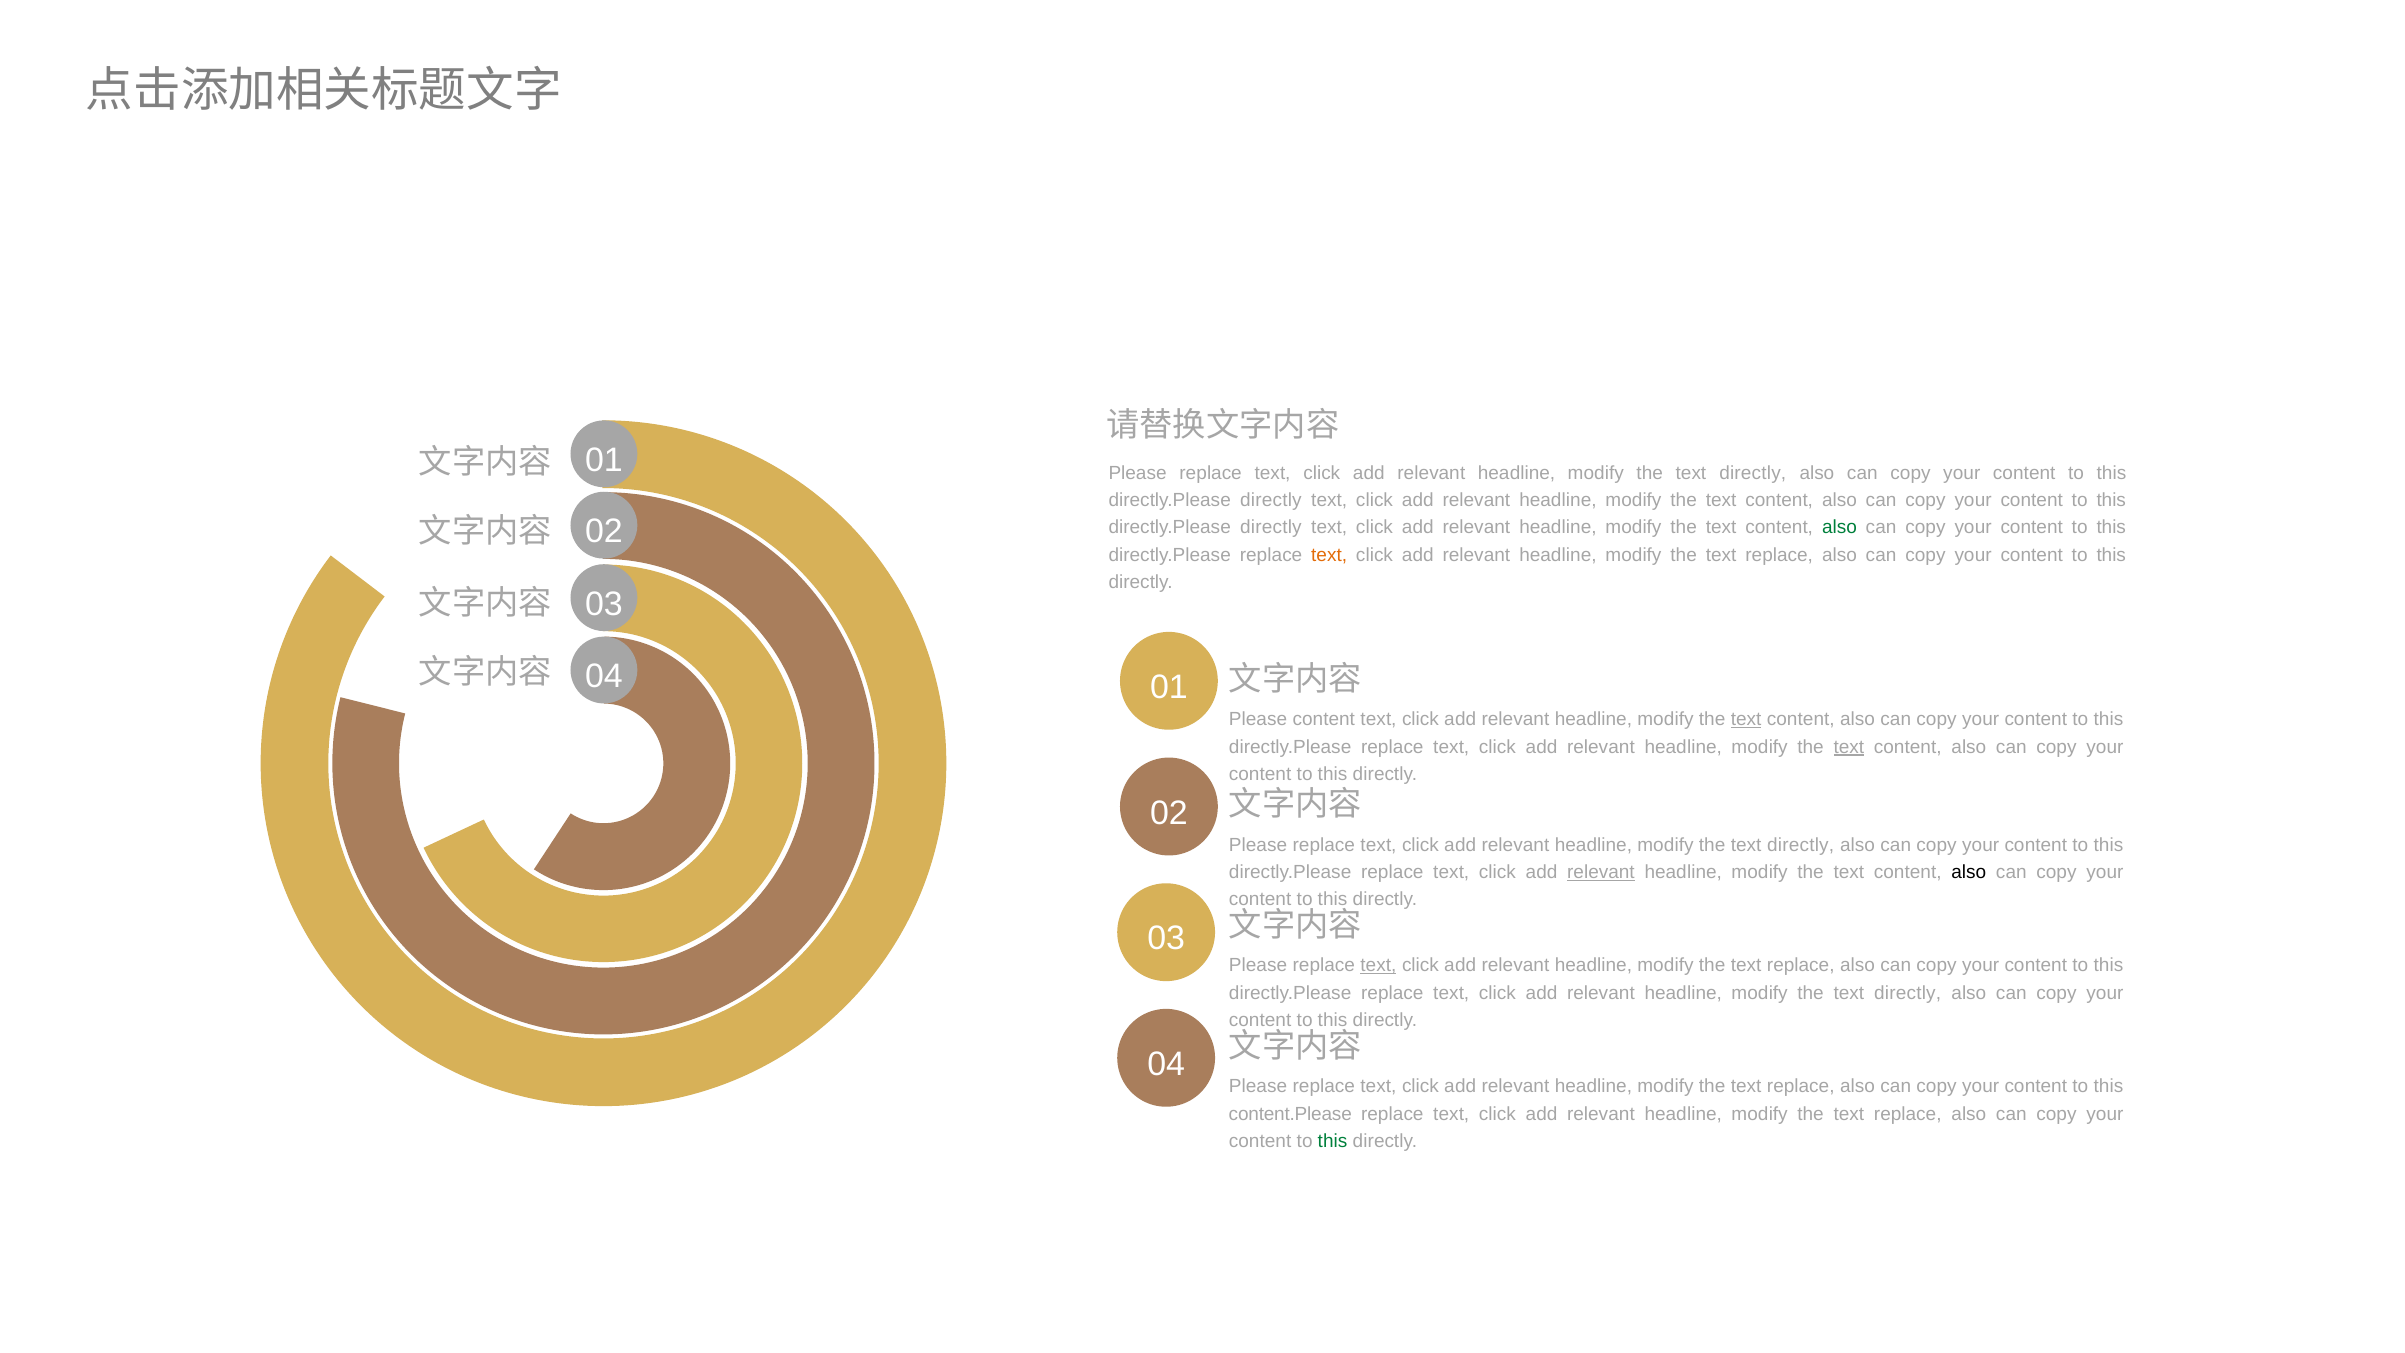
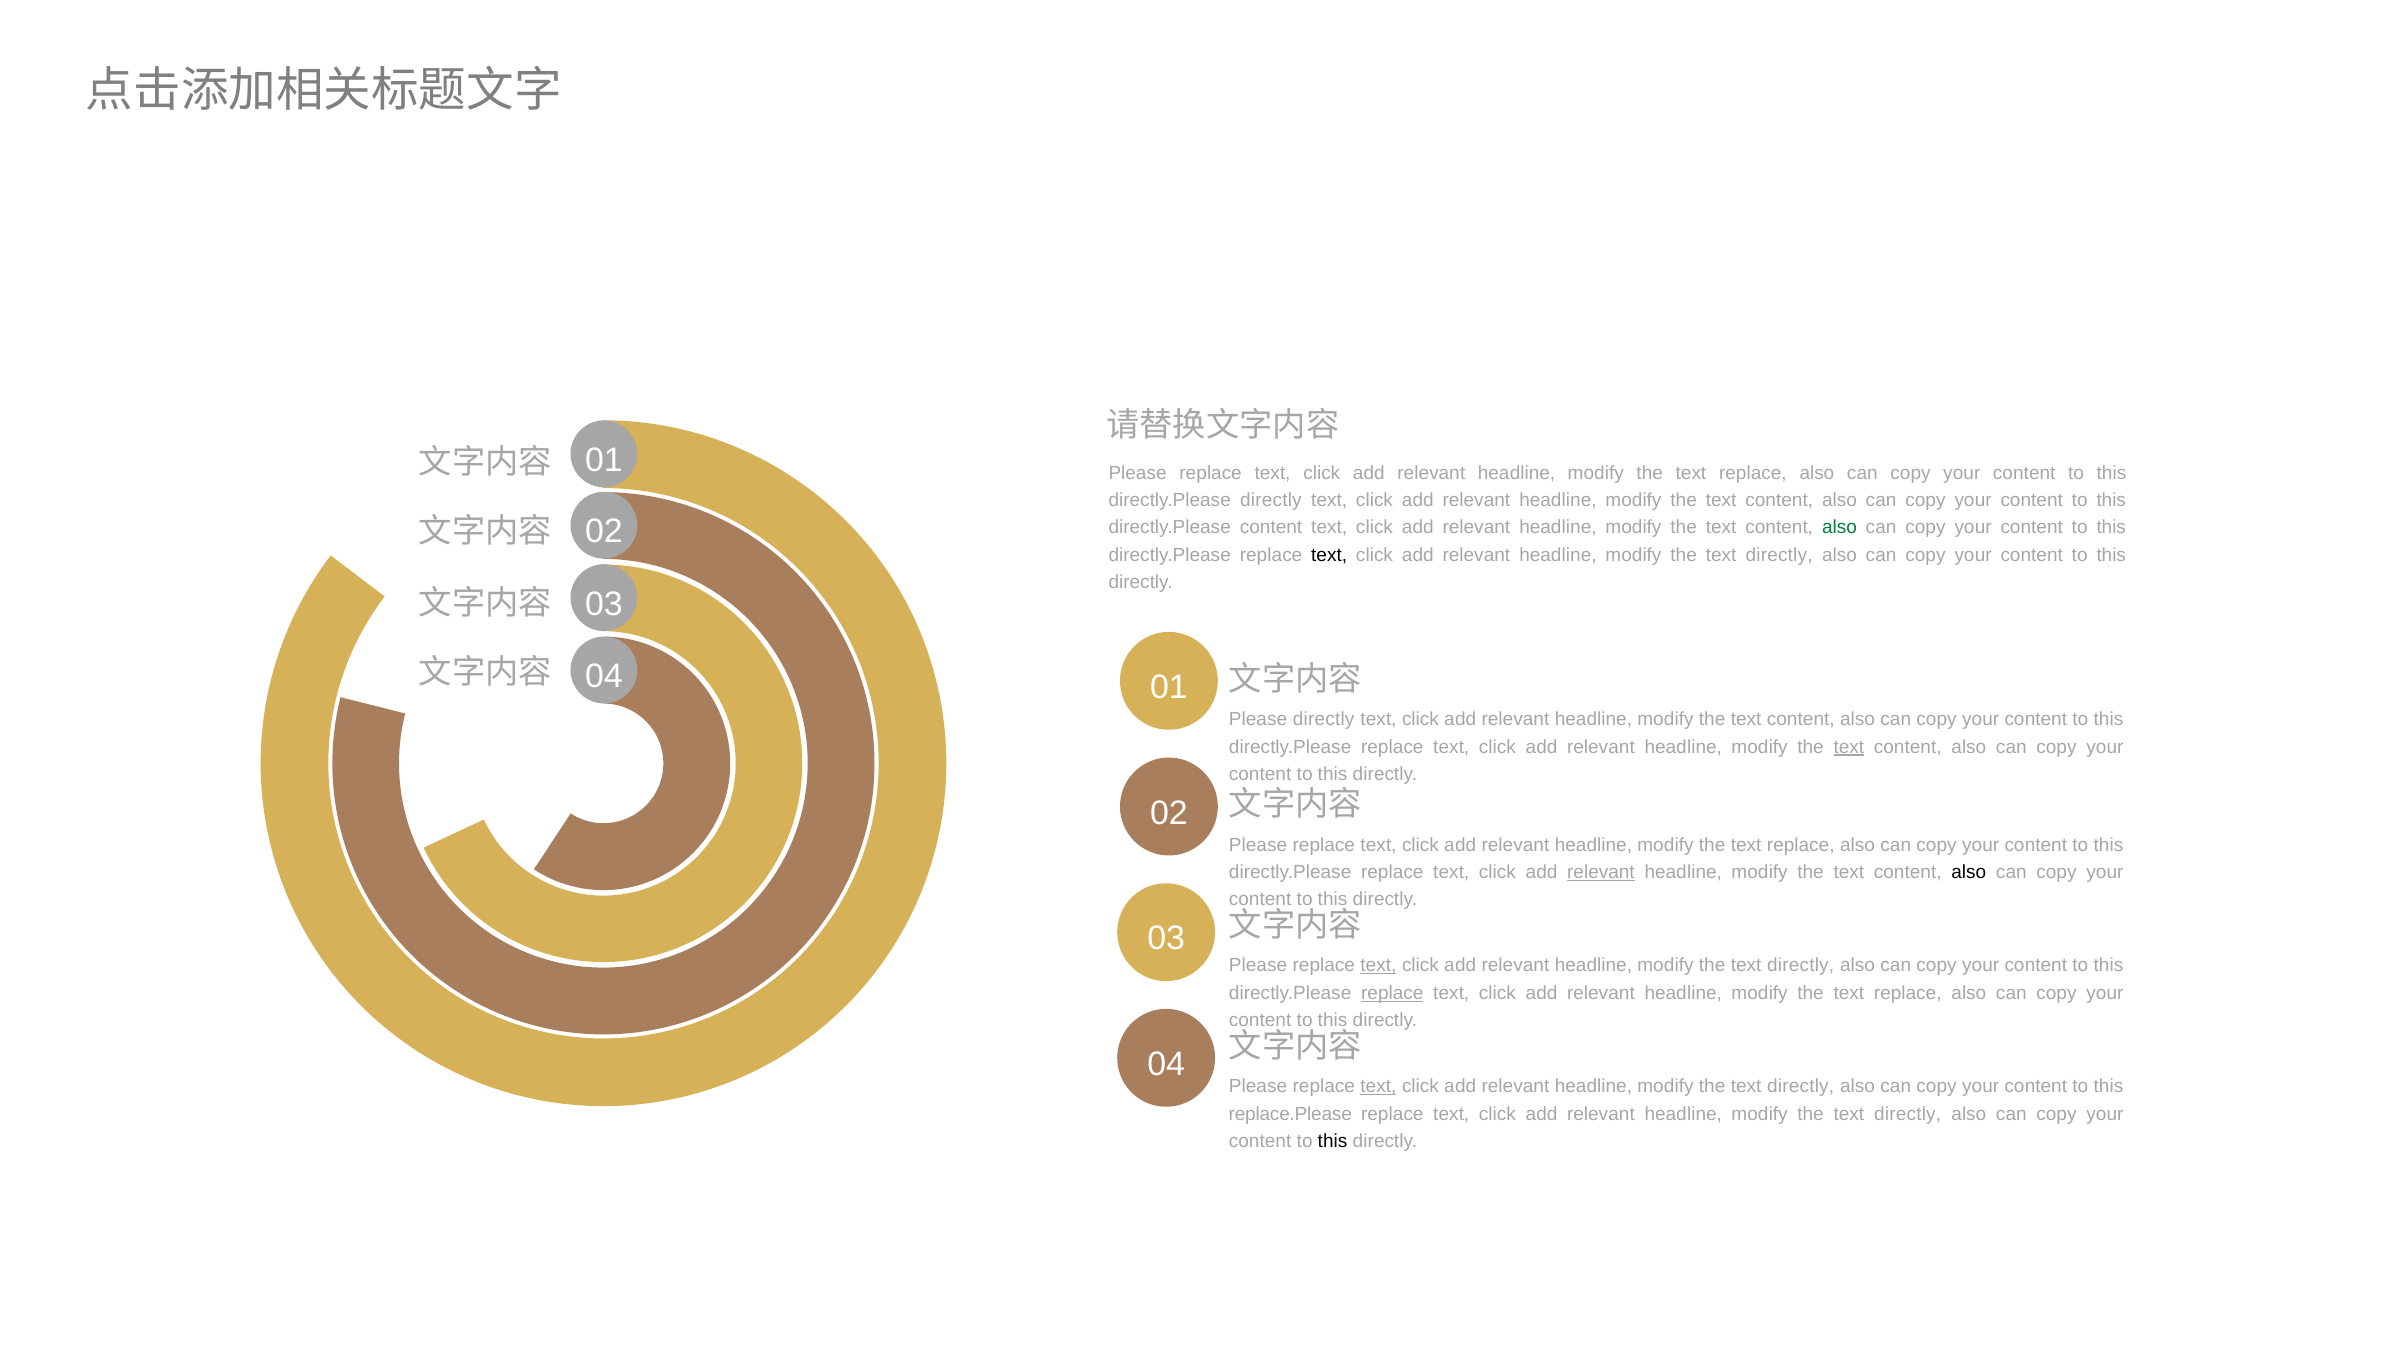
directly at (1753, 473): directly -> replace
directly at (1271, 528): directly -> content
text at (1329, 555) colour: orange -> black
replace at (1779, 555): replace -> directly
Please content: content -> directly
text at (1746, 719) underline: present -> none
directly at (1801, 845): directly -> replace
replace at (1801, 966): replace -> directly
replace at (1392, 993) underline: none -> present
directly at (1908, 993): directly -> replace
text at (1378, 1086) underline: none -> present
replace at (1801, 1086): replace -> directly
content.Please: content.Please -> replace.Please
replace at (1908, 1114): replace -> directly
this at (1333, 1141) colour: green -> black
